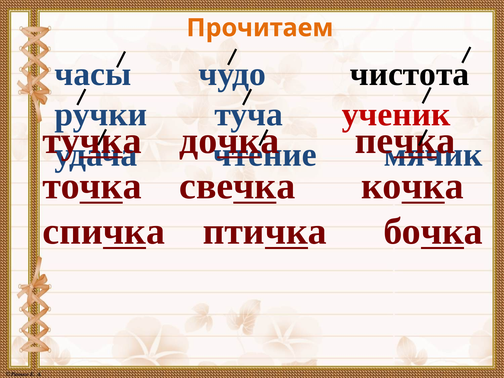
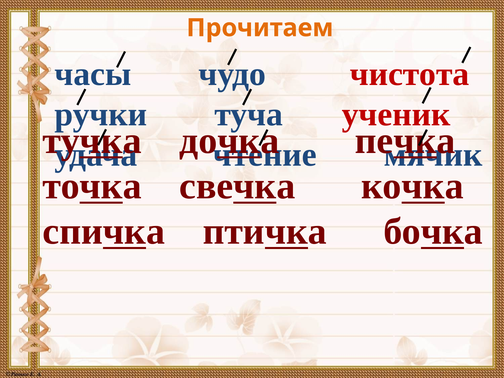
чистота colour: black -> red
